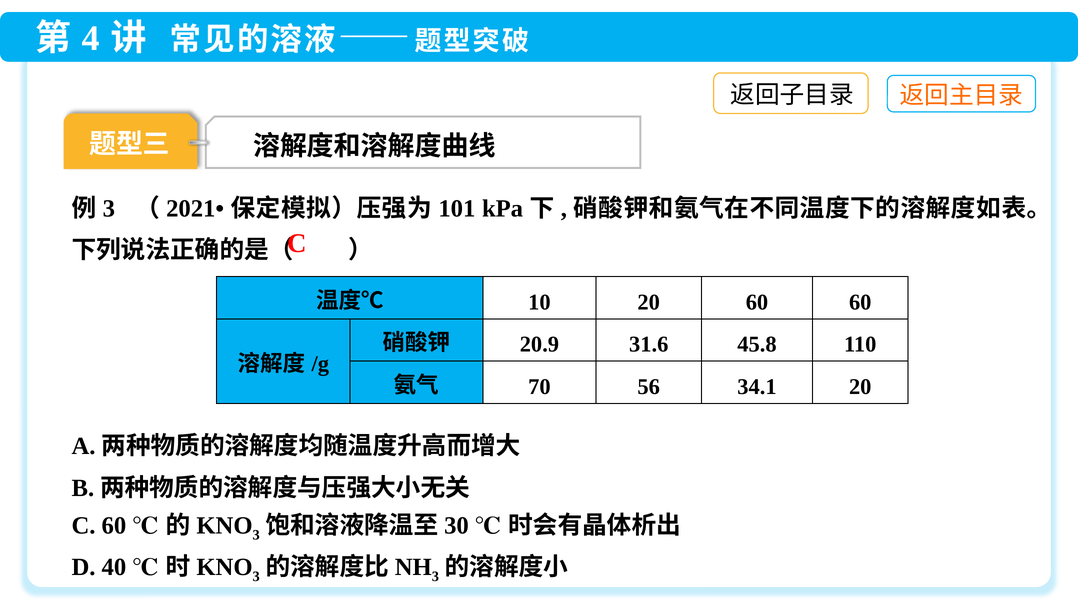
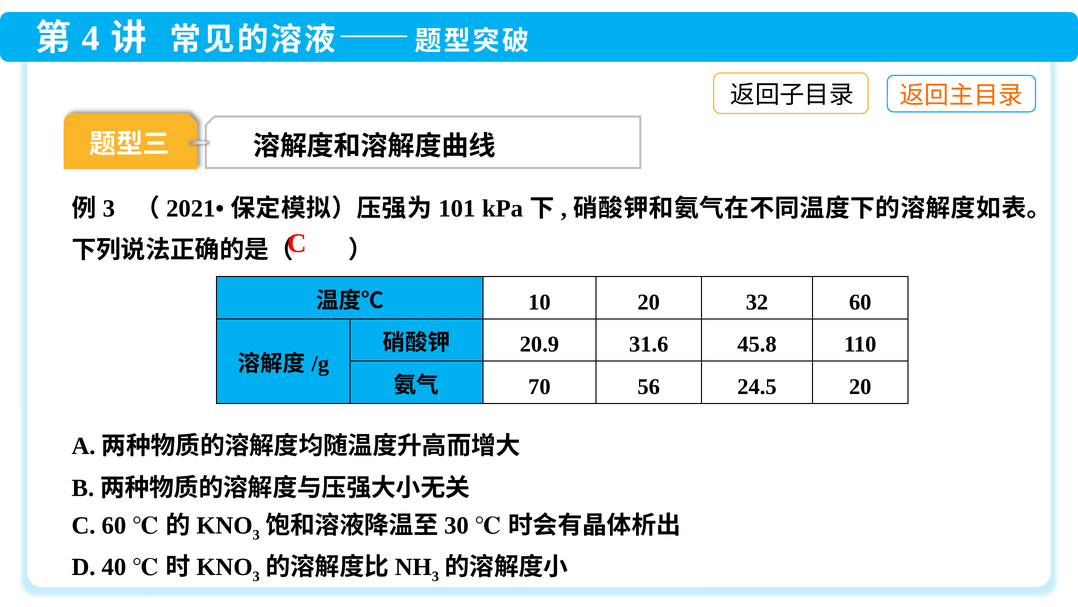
20 60: 60 -> 32
34.1: 34.1 -> 24.5
